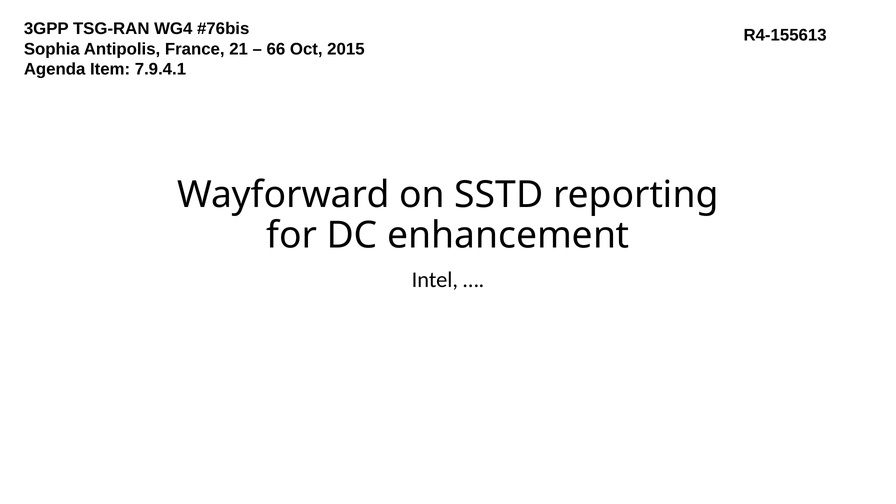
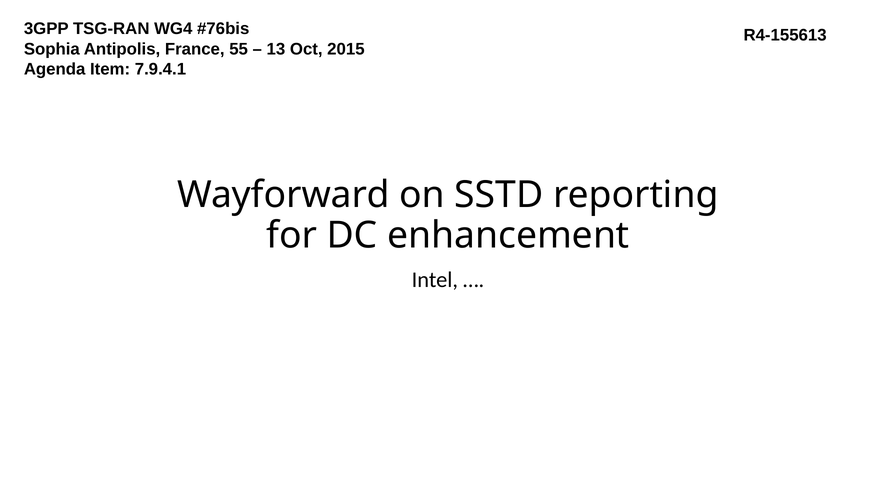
21: 21 -> 55
66: 66 -> 13
